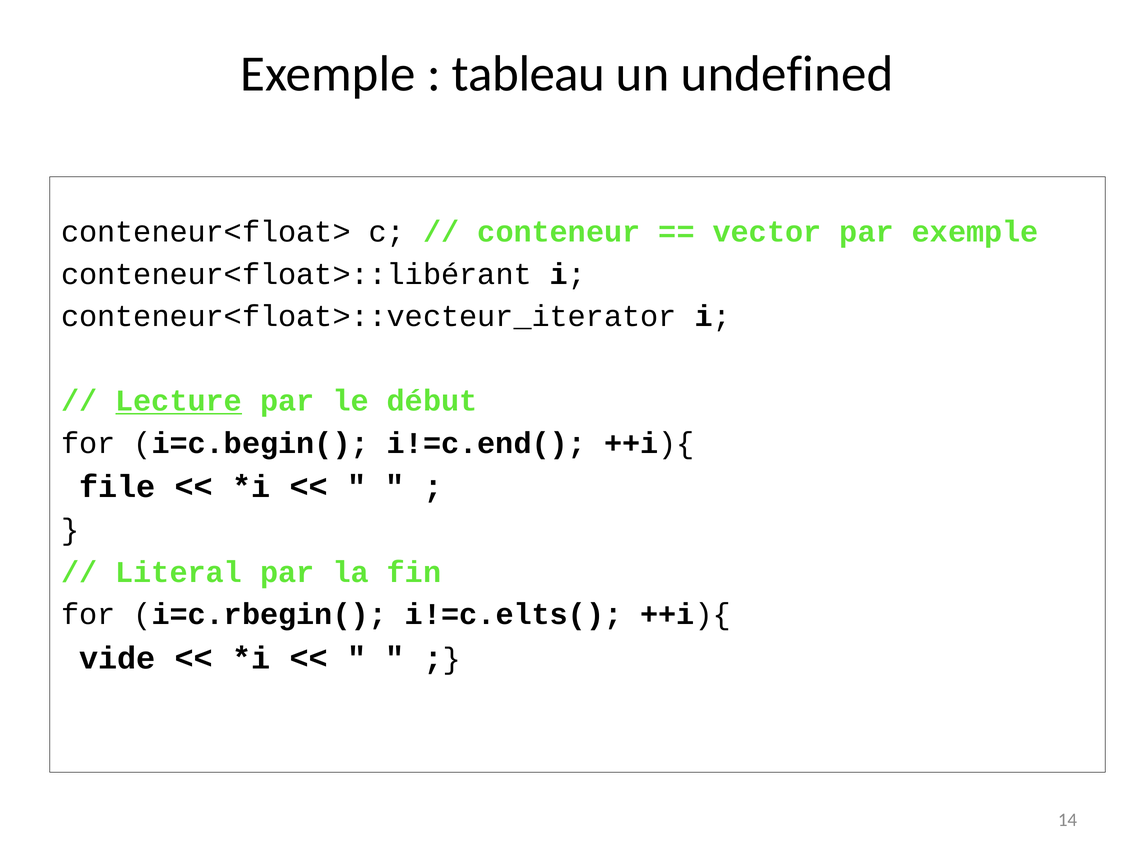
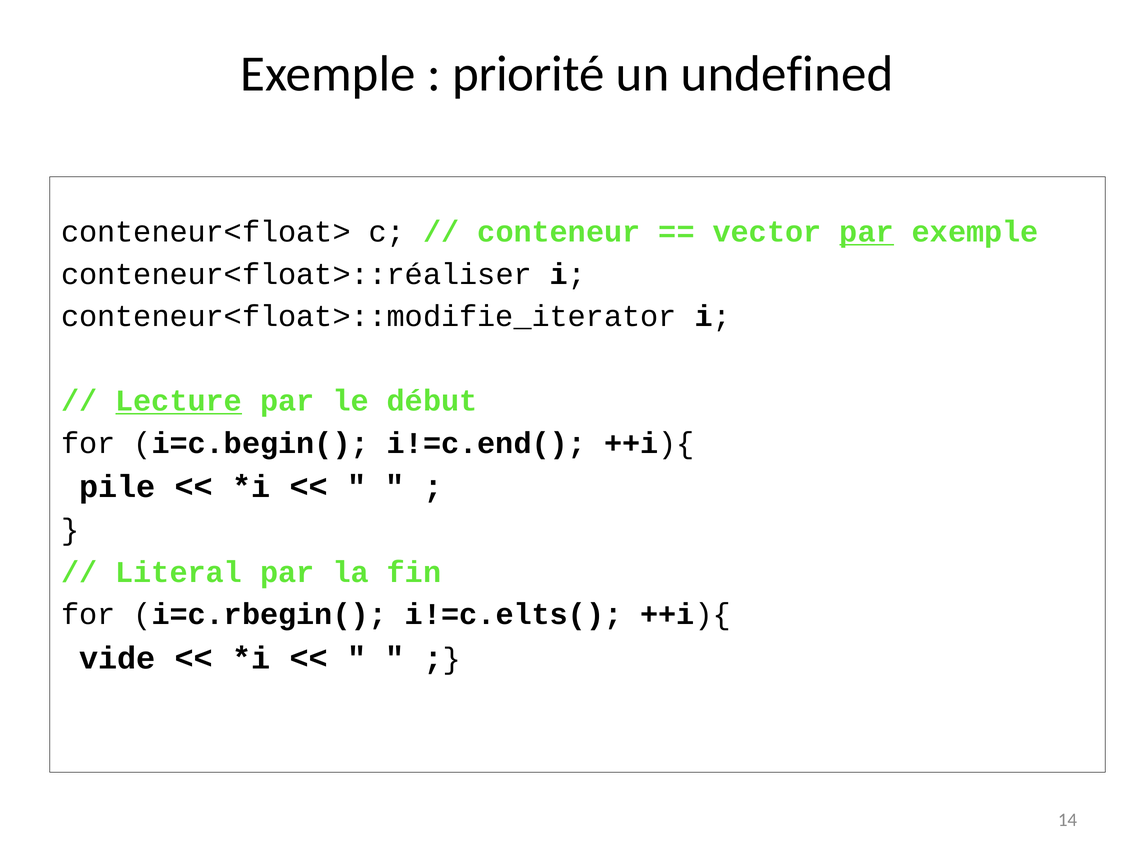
tableau: tableau -> priorité
par at (867, 232) underline: none -> present
conteneur<float>::libérant: conteneur<float>::libérant -> conteneur<float>::réaliser
conteneur<float>::vecteur_iterator: conteneur<float>::vecteur_iterator -> conteneur<float>::modifie_iterator
file: file -> pile
